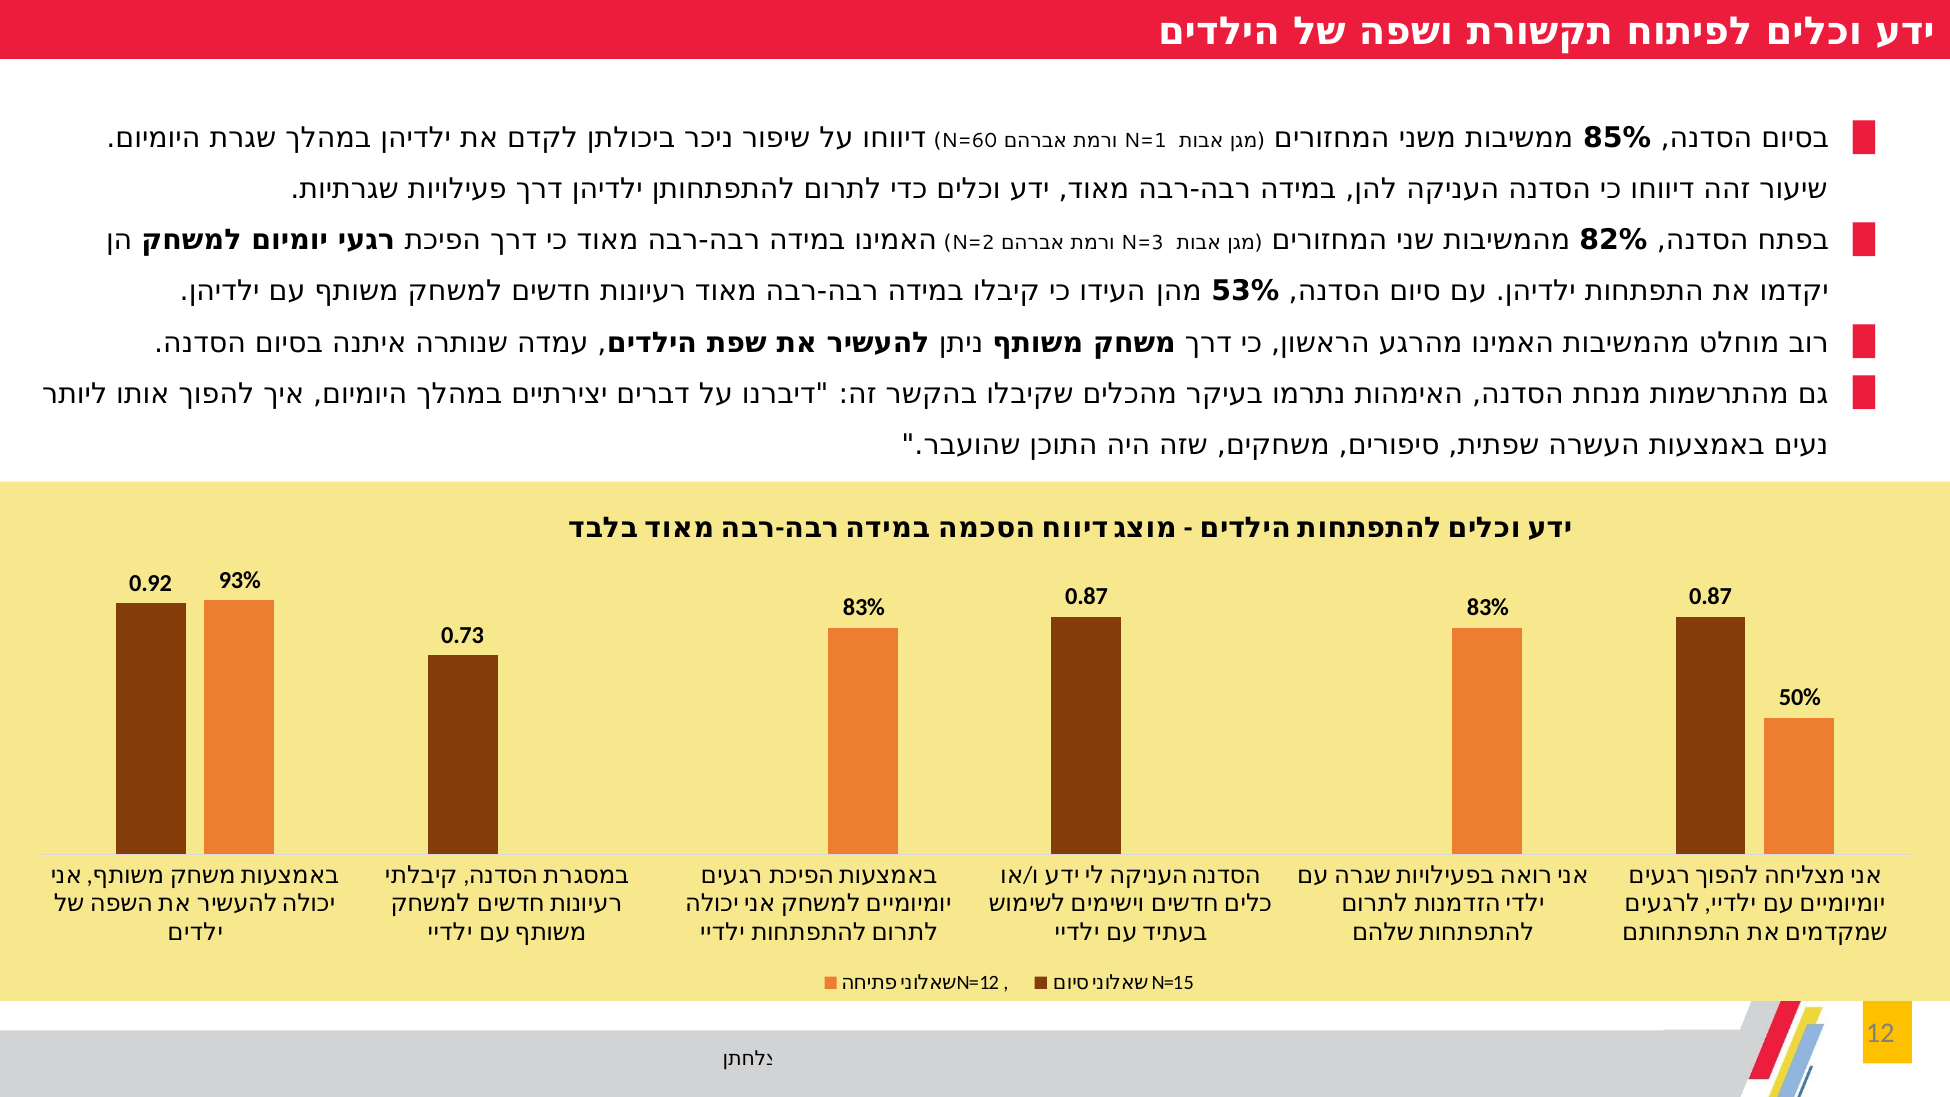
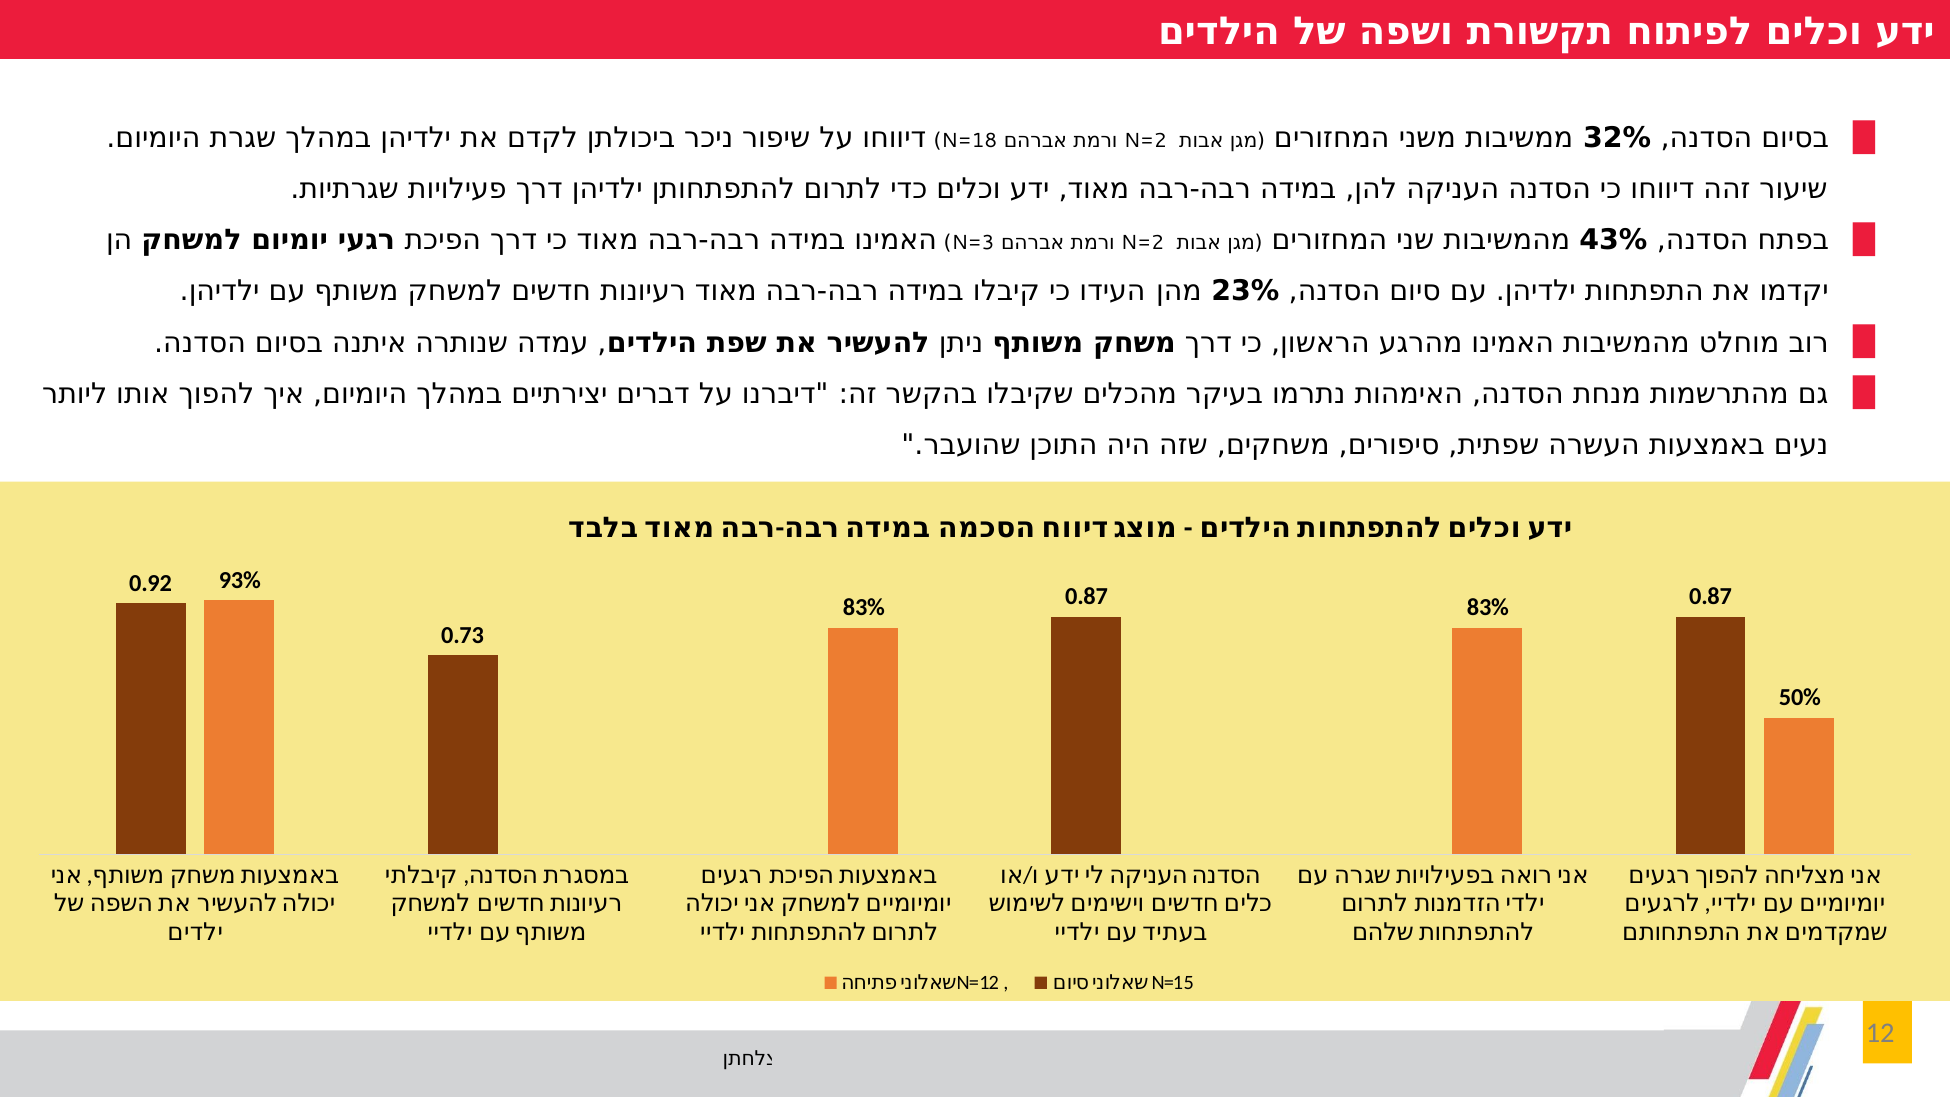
85%: 85% -> 32%
N=60: N=60 -> N=18
N=1 at (1145, 141): N=1 -> N=2
82%: 82% -> 43%
N=2: N=2 -> N=3
N=3 at (1142, 243): N=3 -> N=2
53%: 53% -> 23%
